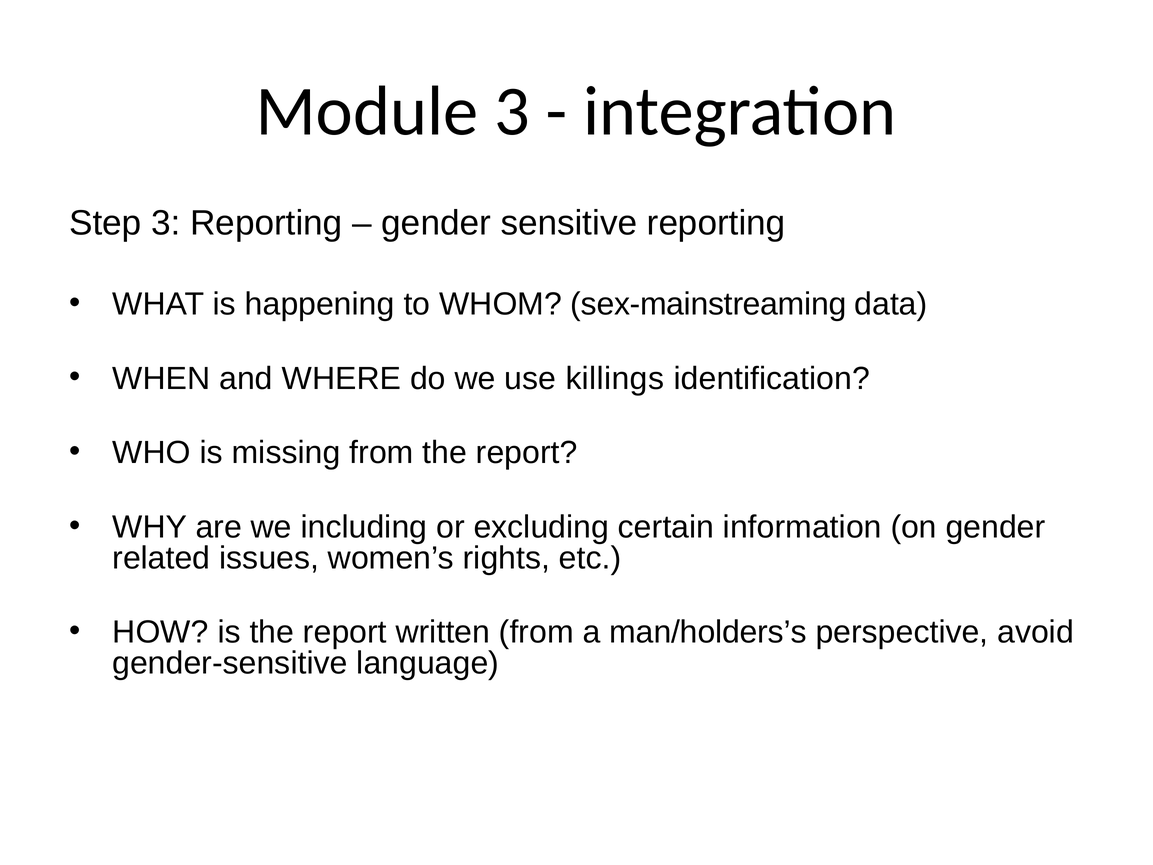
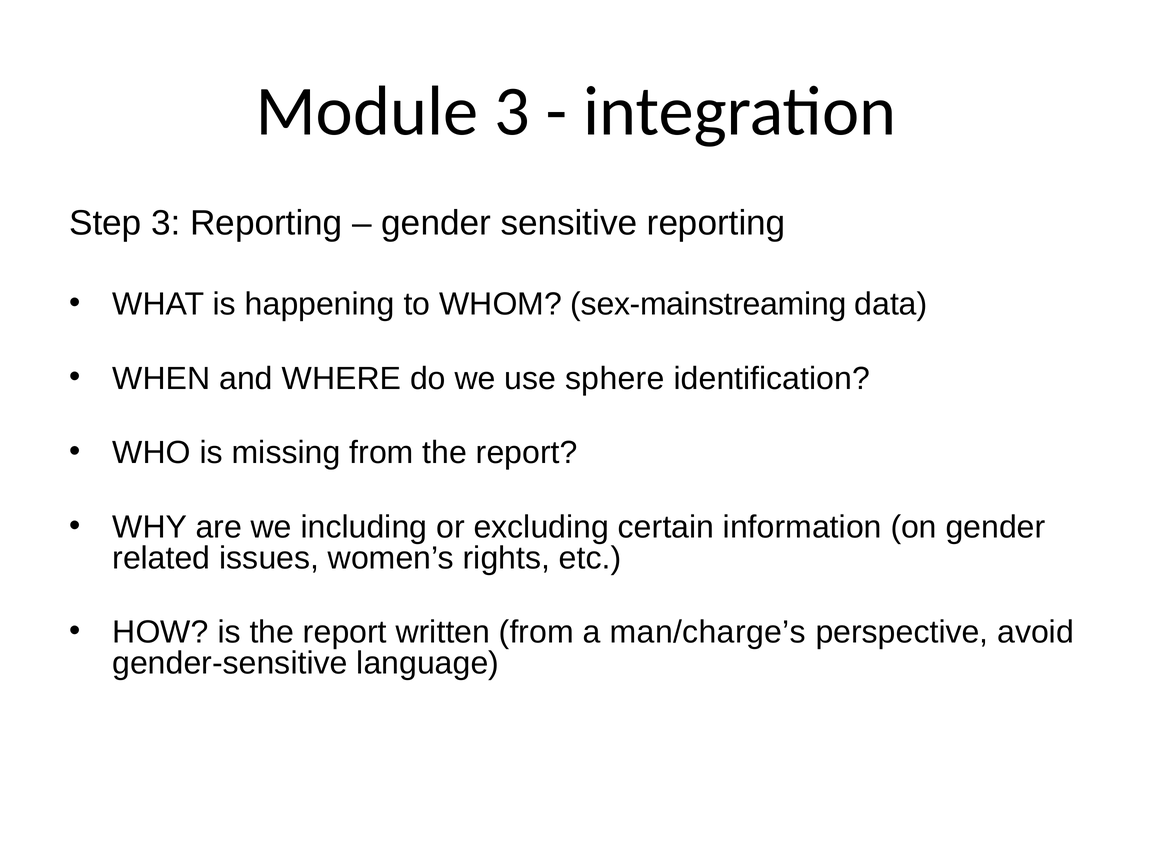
killings: killings -> sphere
man/holders’s: man/holders’s -> man/charge’s
